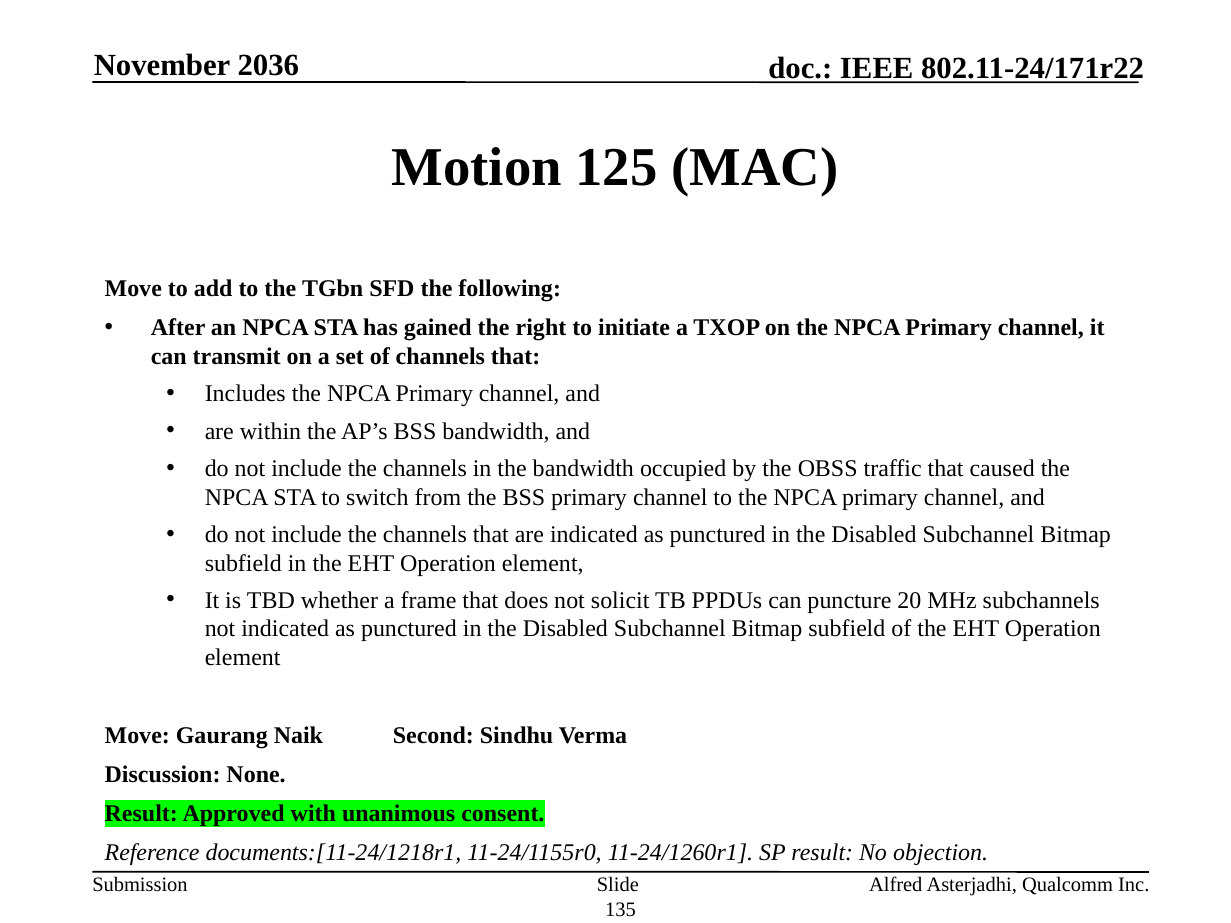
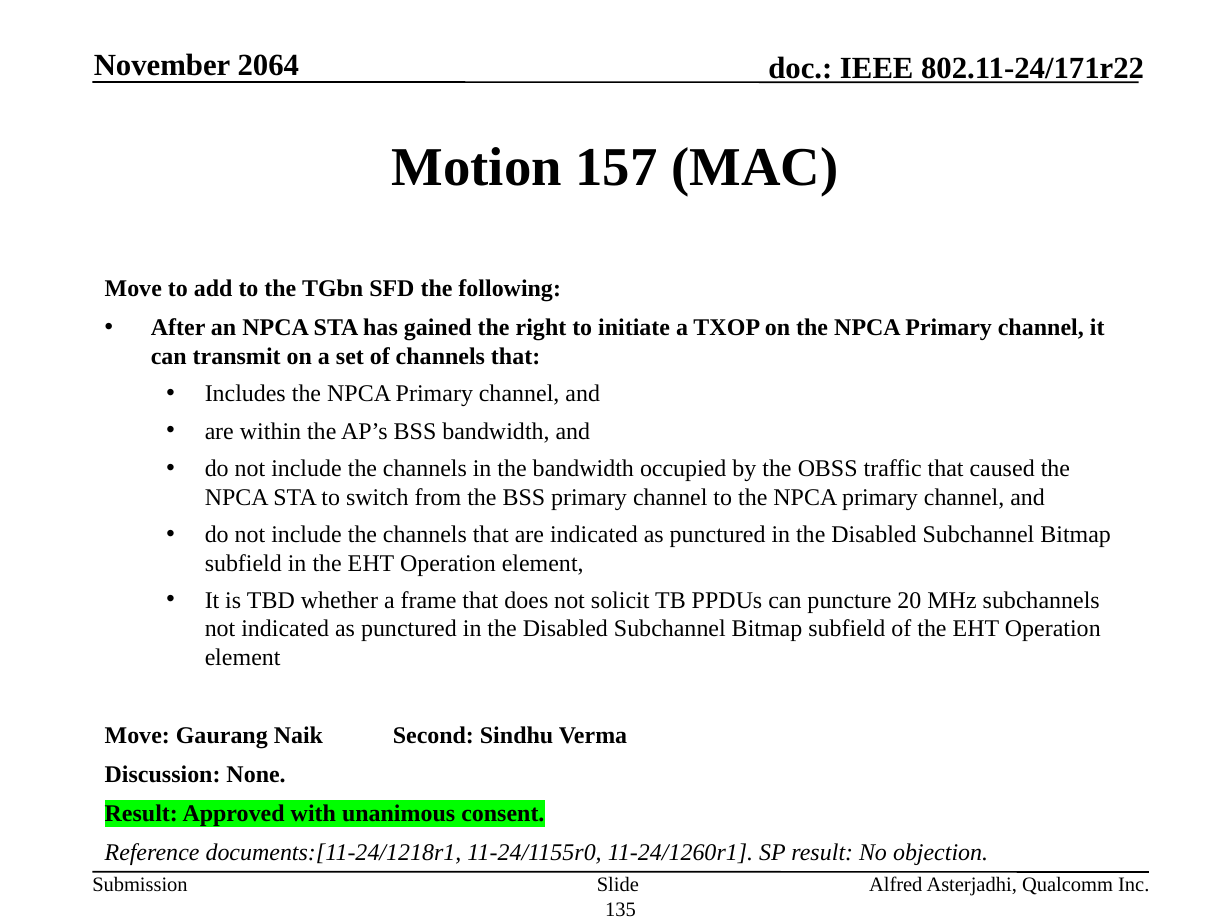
2036: 2036 -> 2064
125: 125 -> 157
